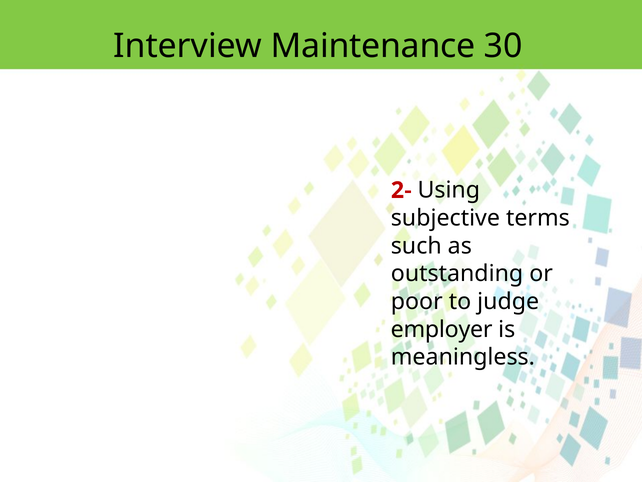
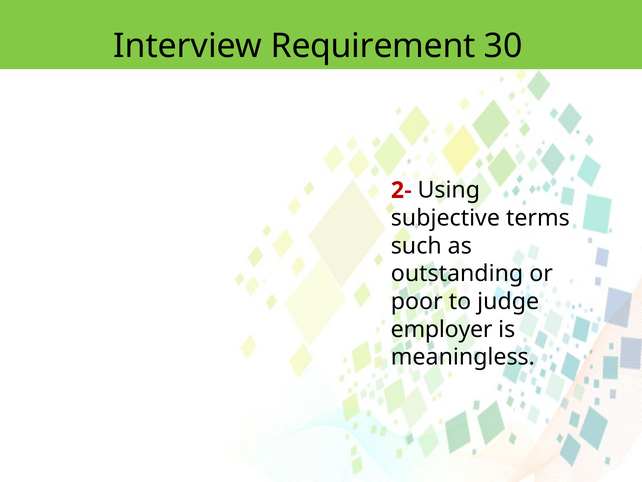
Maintenance: Maintenance -> Requirement
